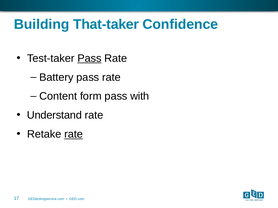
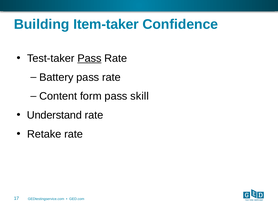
That-taker: That-taker -> Item-taker
with: with -> skill
rate at (74, 135) underline: present -> none
